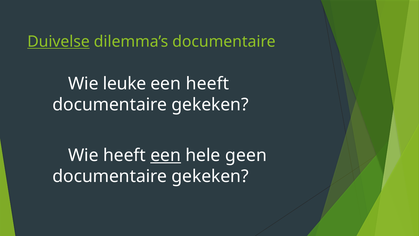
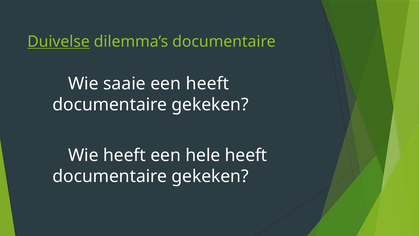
leuke: leuke -> saaie
een at (166, 155) underline: present -> none
hele geen: geen -> heeft
